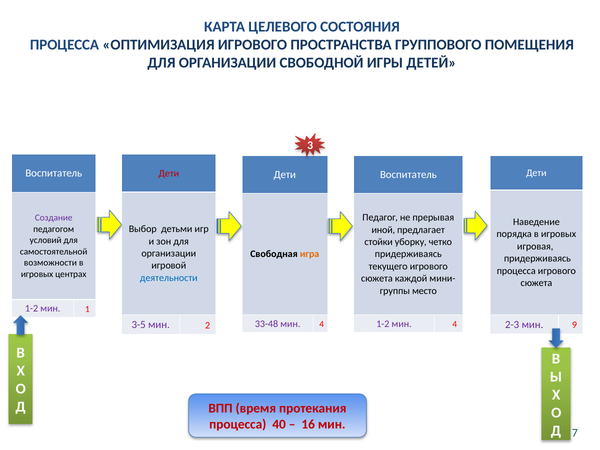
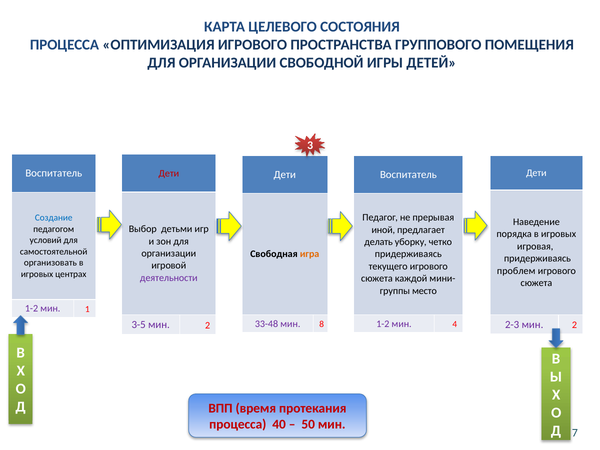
Создание colour: purple -> blue
стойки: стойки -> делать
возможности: возможности -> организовать
процесса at (516, 271): процесса -> проблем
деятельности colour: blue -> purple
33-48 мин 4: 4 -> 8
2-3 мин 9: 9 -> 2
16: 16 -> 50
